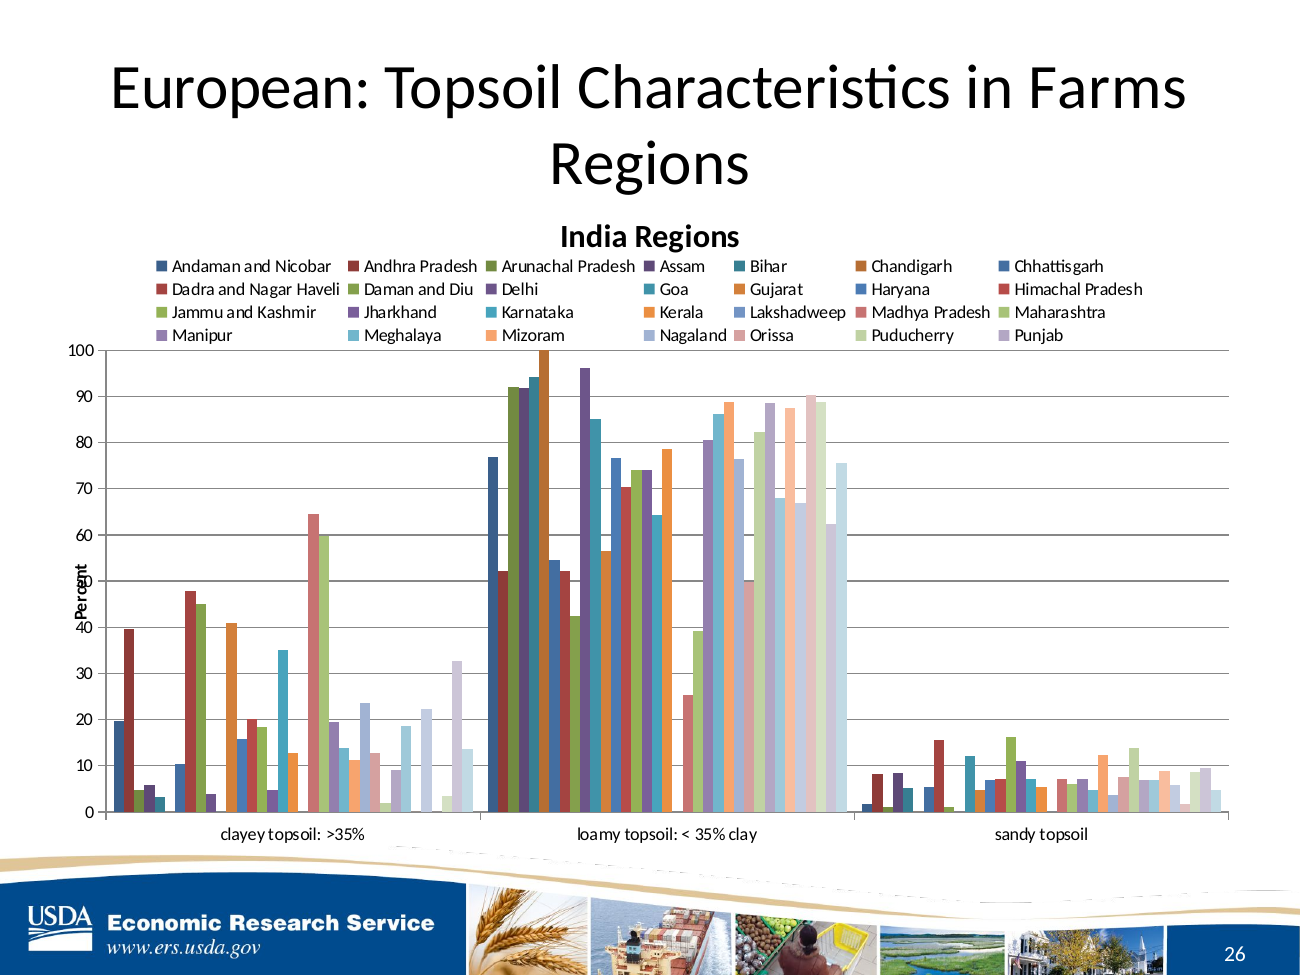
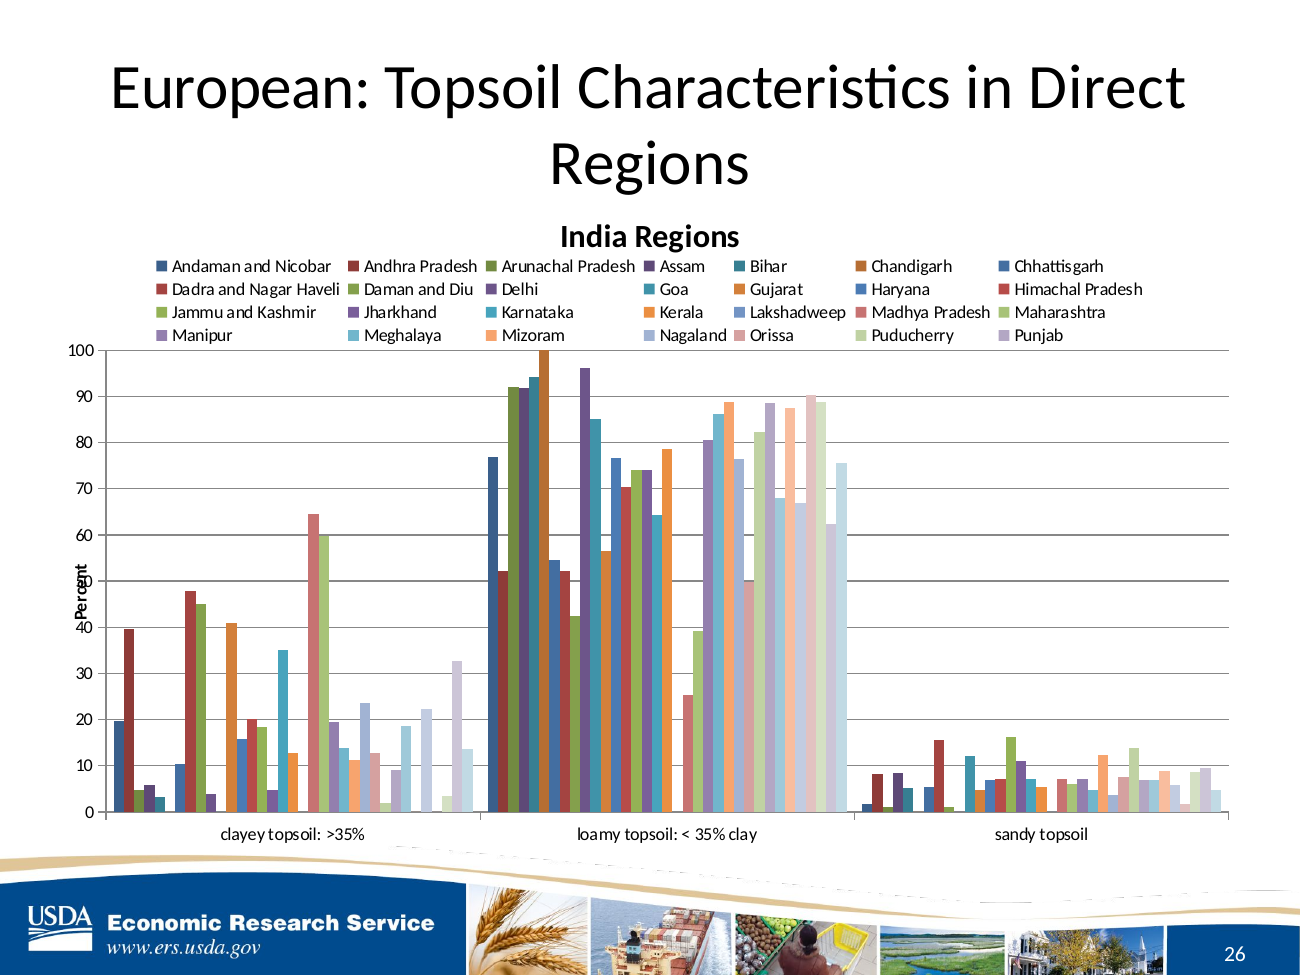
Farms: Farms -> Direct
